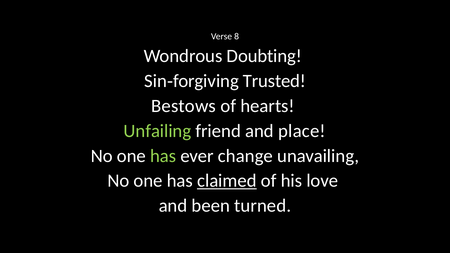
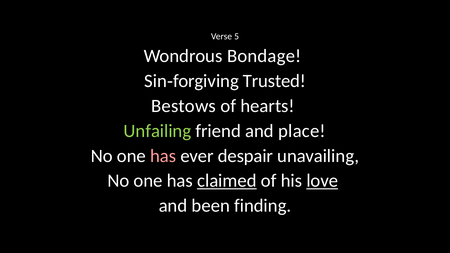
8: 8 -> 5
Doubting: Doubting -> Bondage
has at (163, 156) colour: light green -> pink
change: change -> despair
love underline: none -> present
turned: turned -> finding
